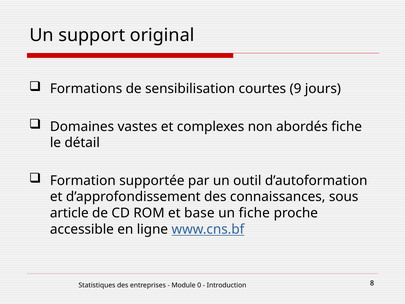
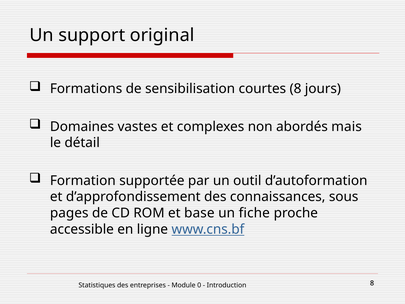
9: 9 -> 8
abordés fiche: fiche -> mais
article: article -> pages
